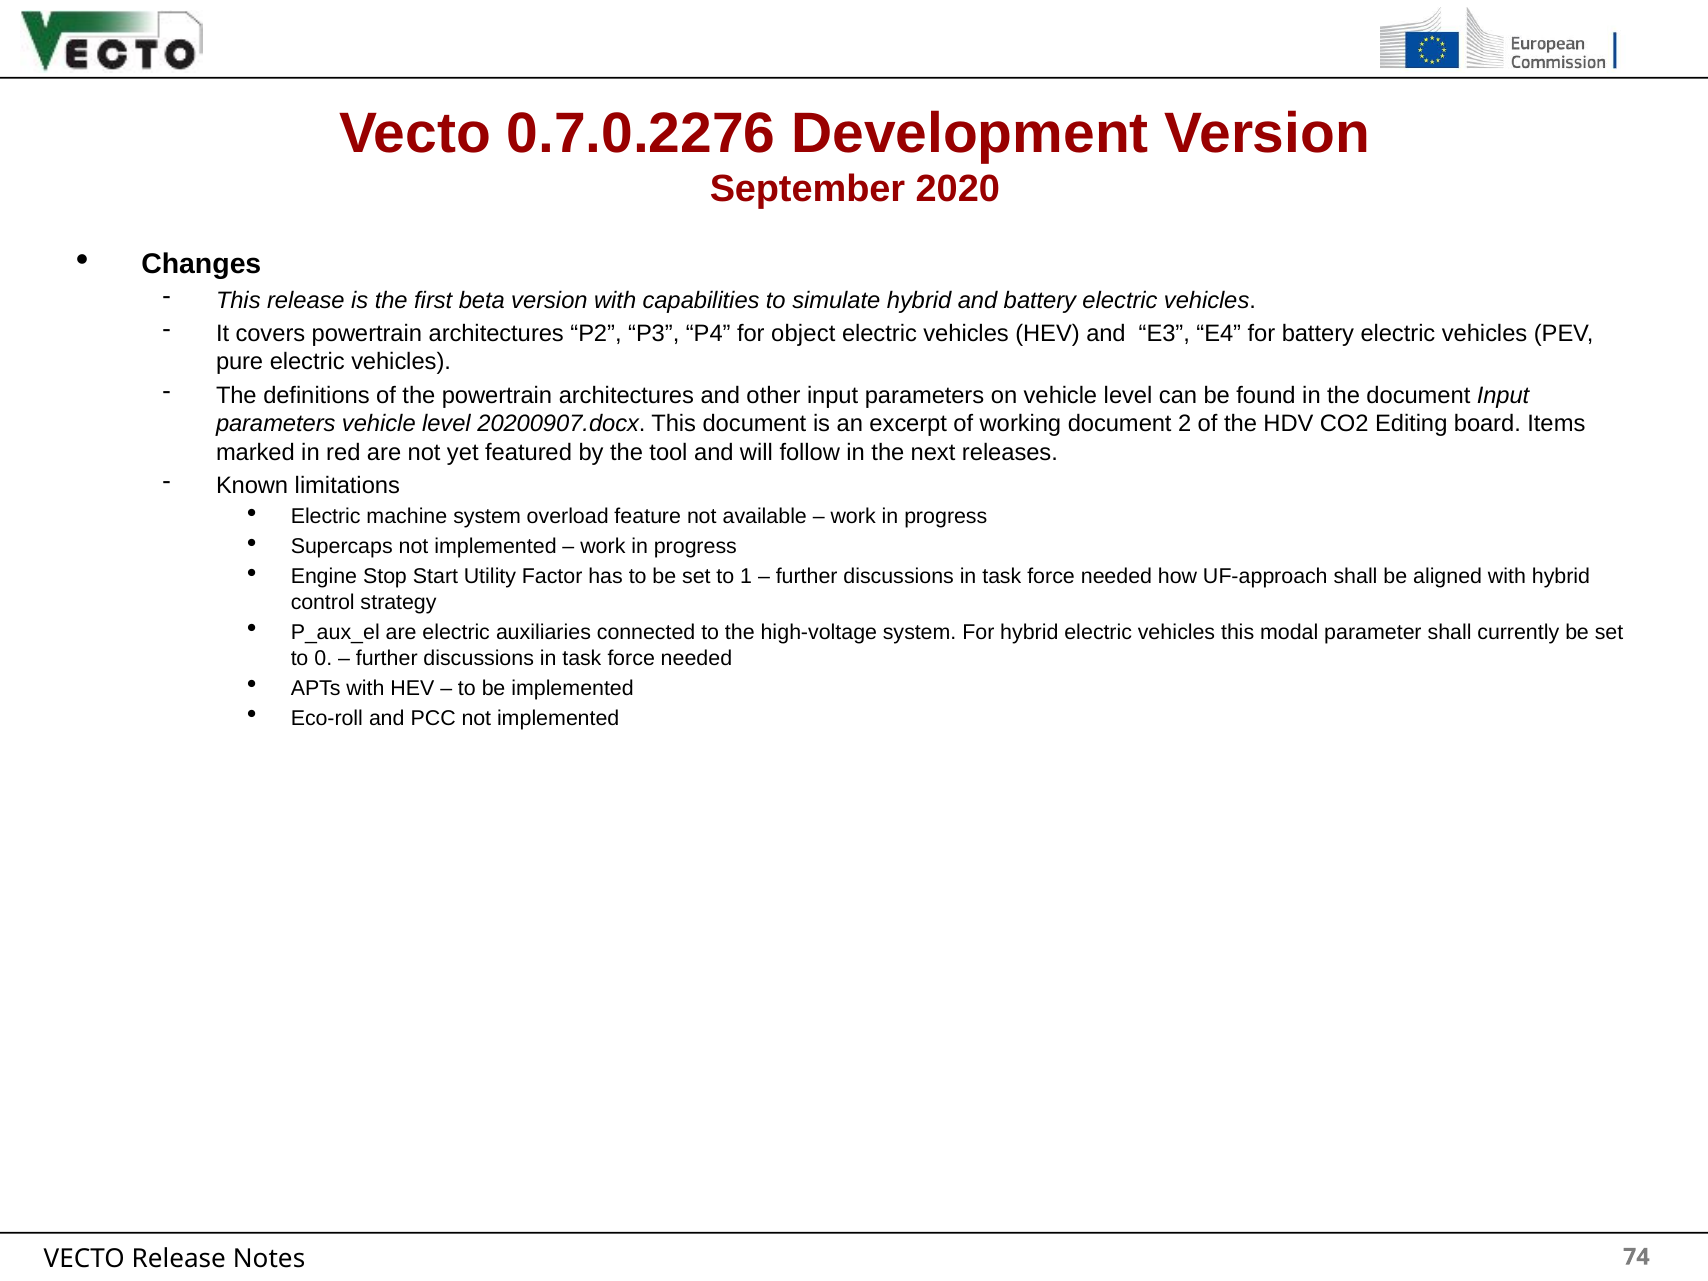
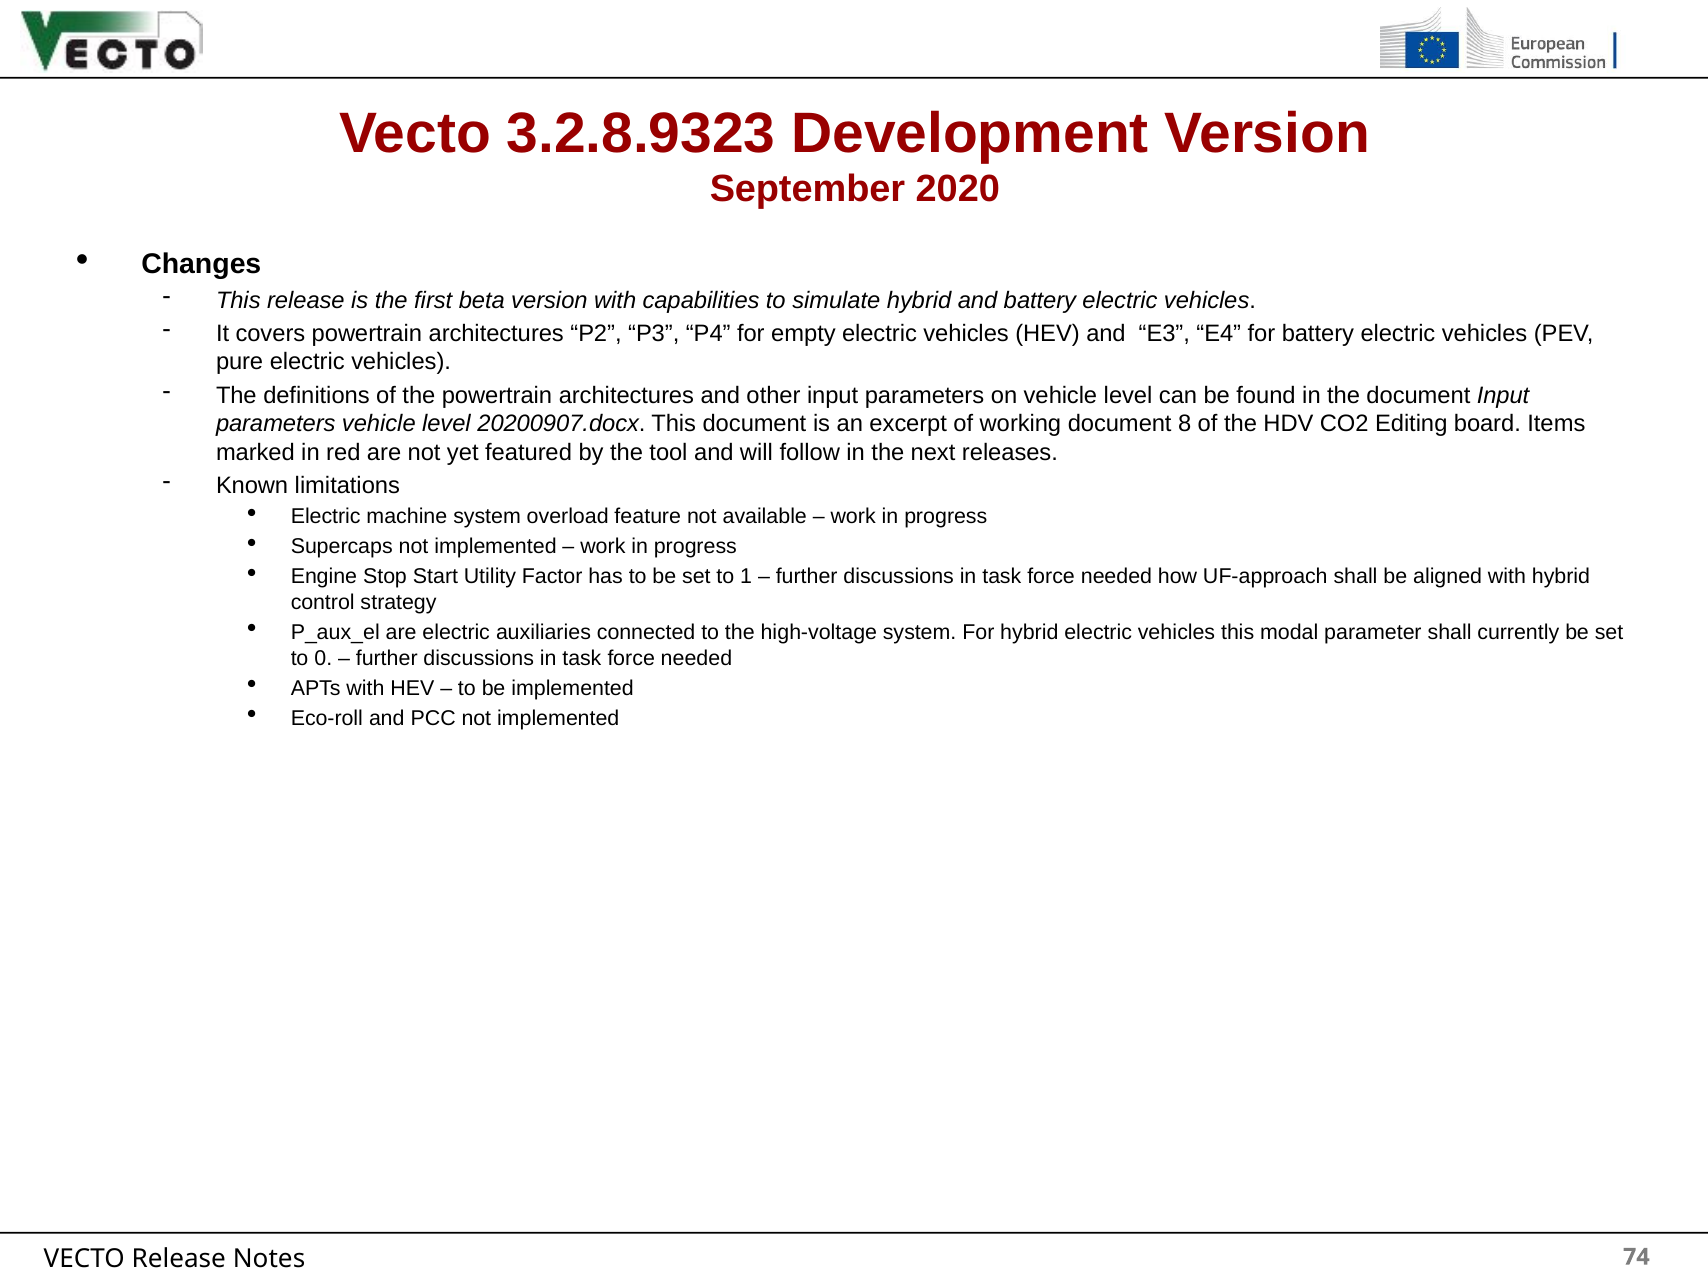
0.7.0.2276: 0.7.0.2276 -> 3.2.8.9323
object: object -> empty
2: 2 -> 8
